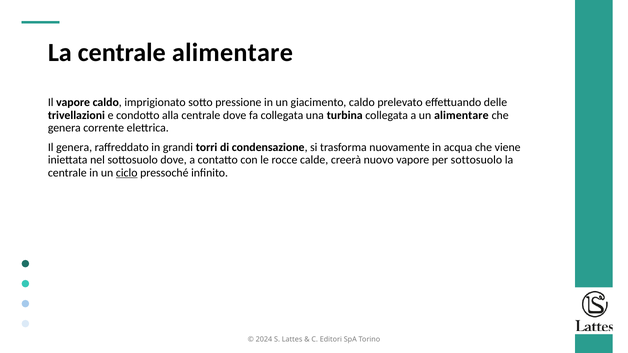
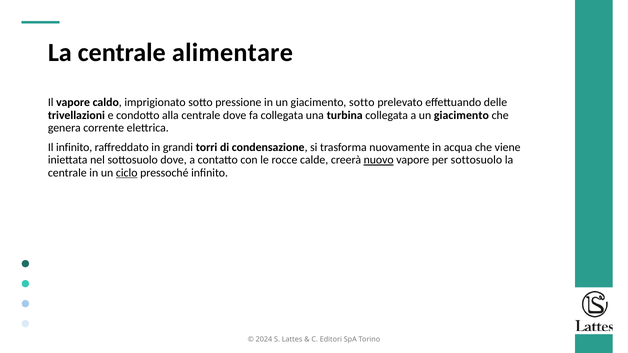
giacimento caldo: caldo -> sotto
a un alimentare: alimentare -> giacimento
Il genera: genera -> infinito
nuovo underline: none -> present
